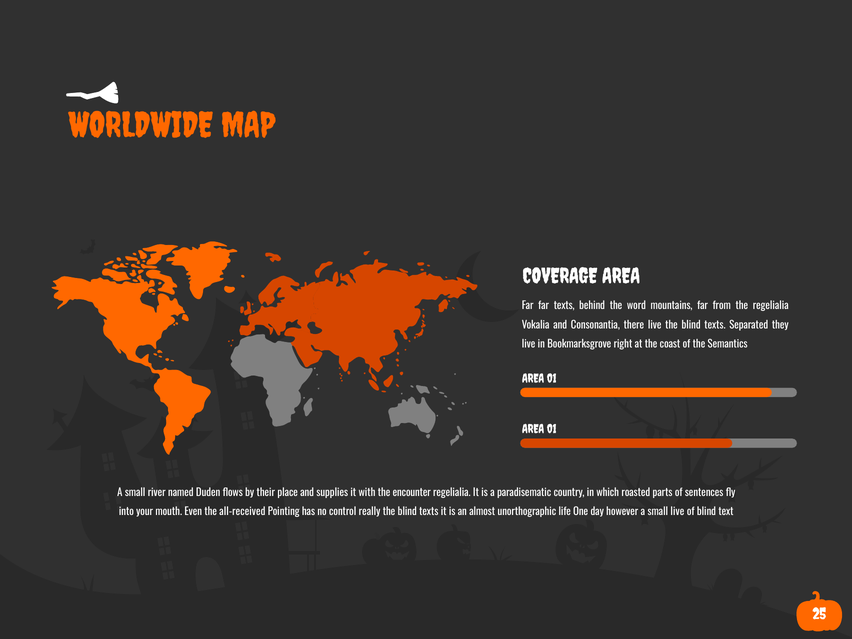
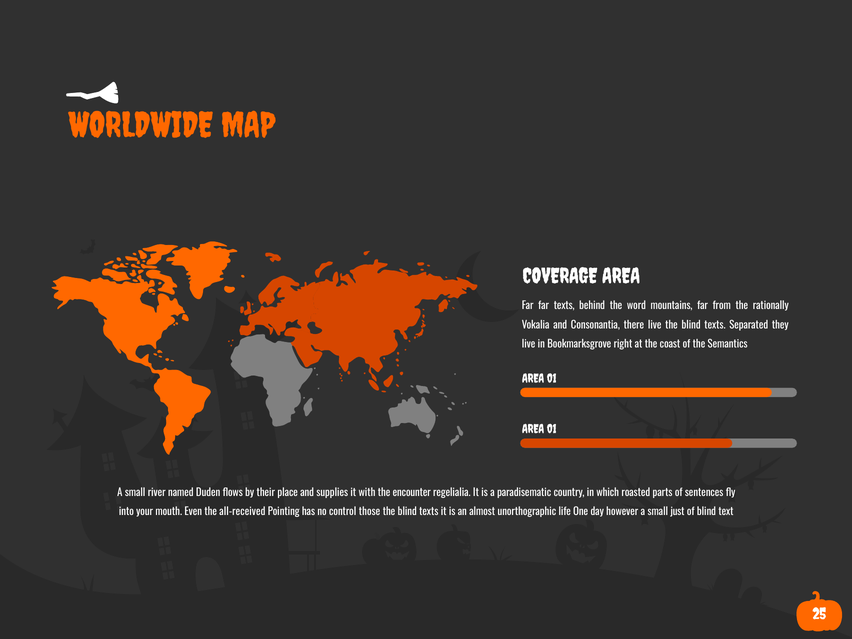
the regelialia: regelialia -> rationally
really: really -> those
small live: live -> just
